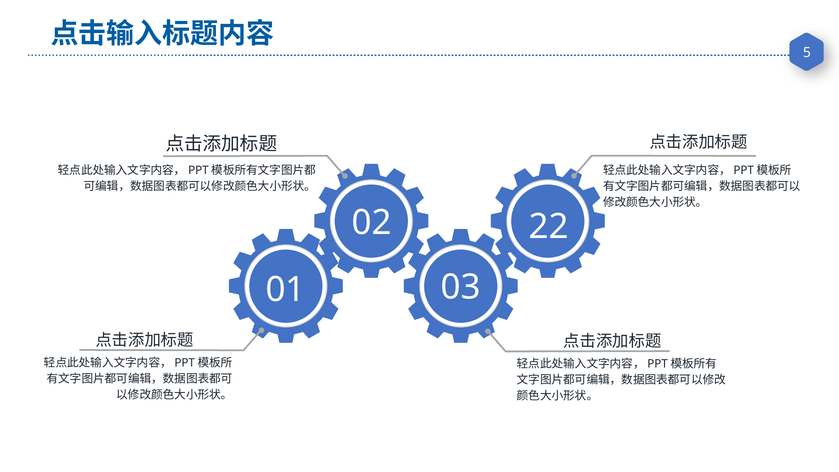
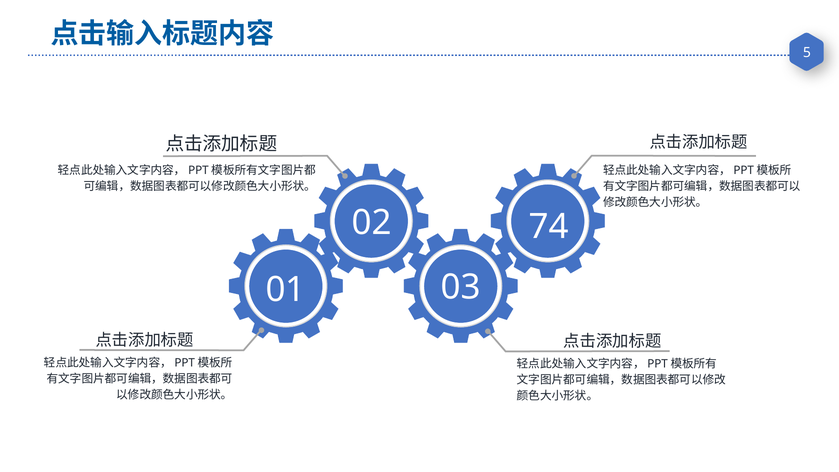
22: 22 -> 74
